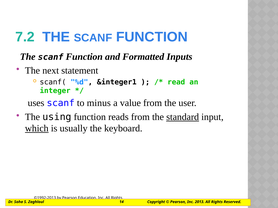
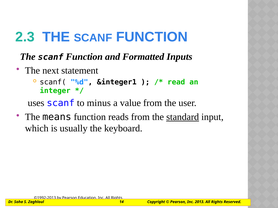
7.2: 7.2 -> 2.3
using: using -> means
which underline: present -> none
